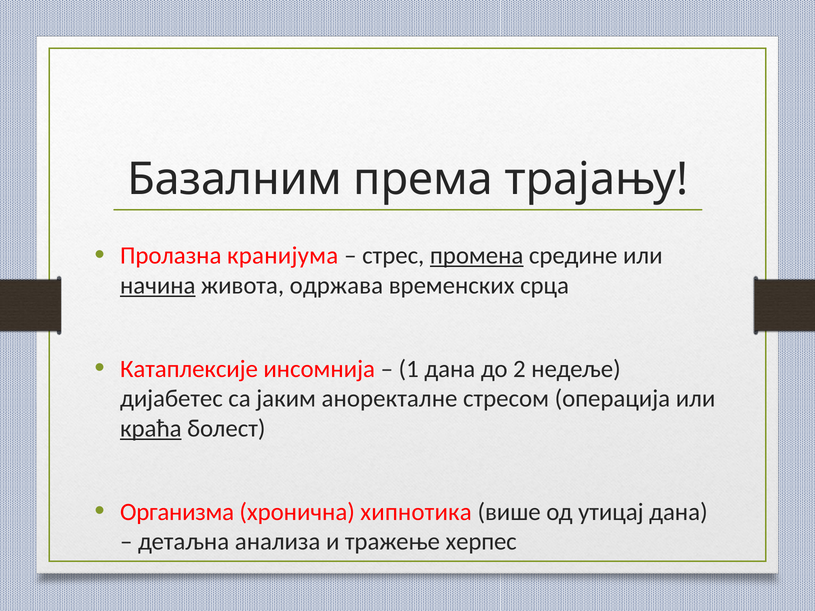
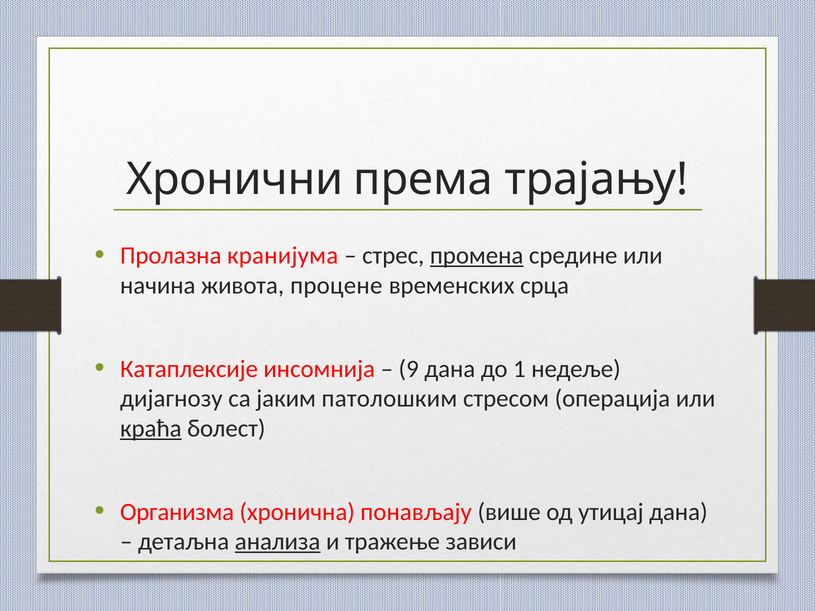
Базалним: Базалним -> Хрoнични
начина underline: present -> none
одржава: одржава -> процене
1: 1 -> 9
2: 2 -> 1
дијабетес: дијабетес -> дијагнозу
аноректалне: аноректалне -> патолошким
хипнoтикa: хипнoтикa -> понављају
анализа underline: none -> present
херпес: херпес -> зaвиси
